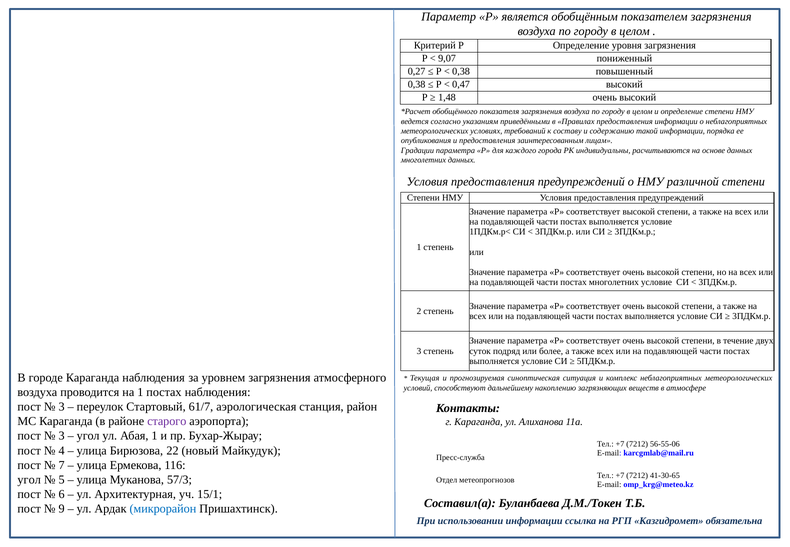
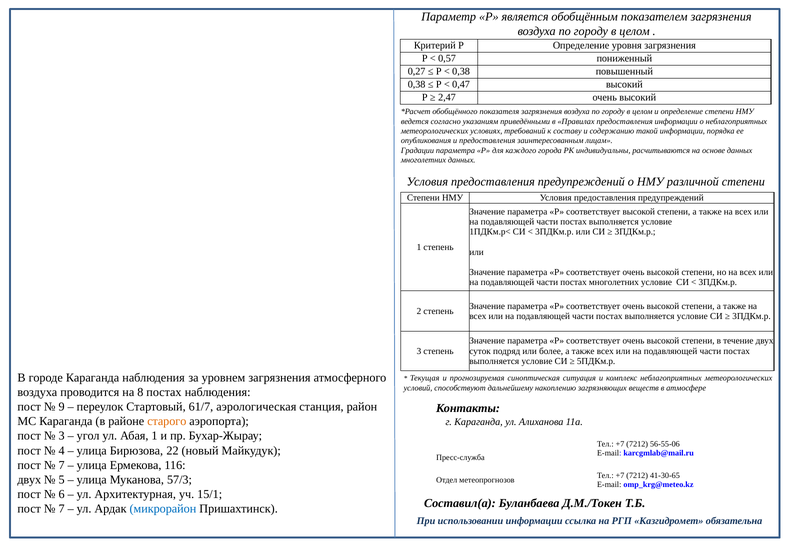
9,07: 9,07 -> 0,57
1,48: 1,48 -> 2,47
на 1: 1 -> 8
3 at (62, 407): 3 -> 9
старого colour: purple -> orange
угол at (29, 480): угол -> двух
9 at (62, 509): 9 -> 7
